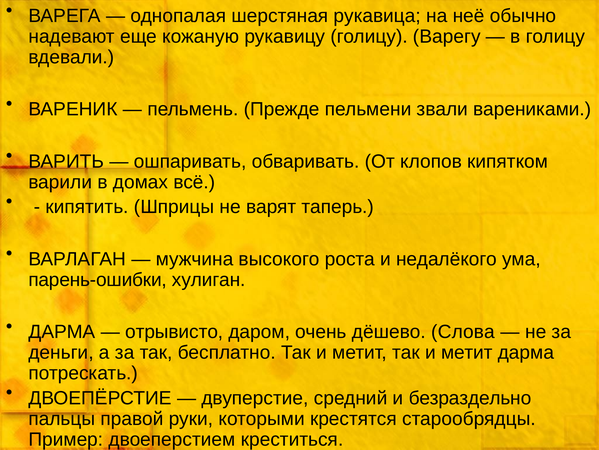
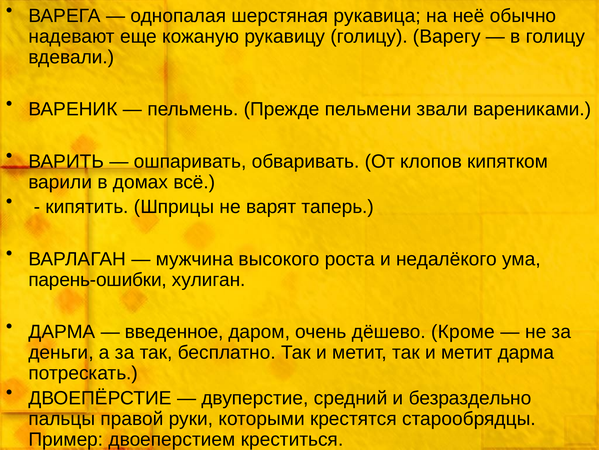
отрывисто: отрывисто -> введенное
Слова: Слова -> Кроме
